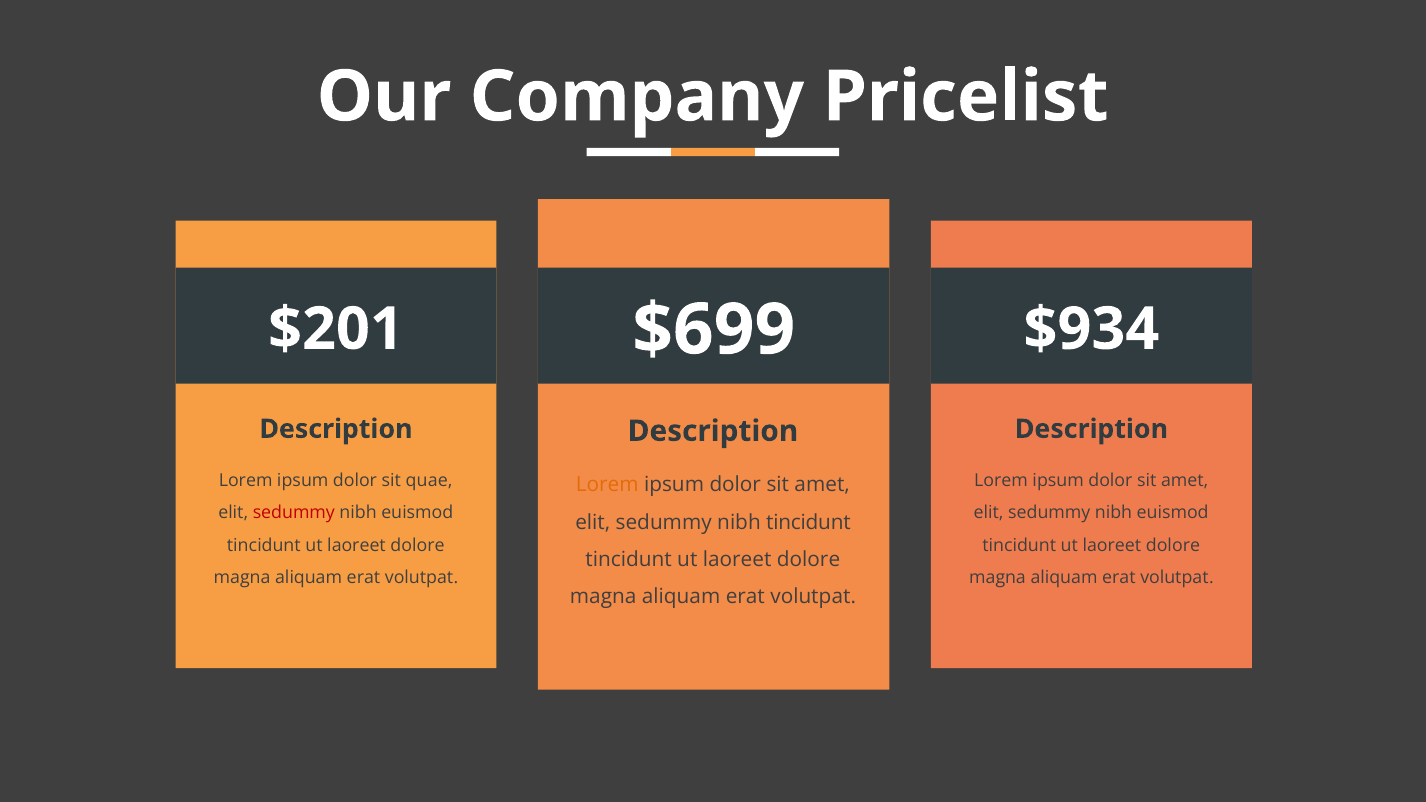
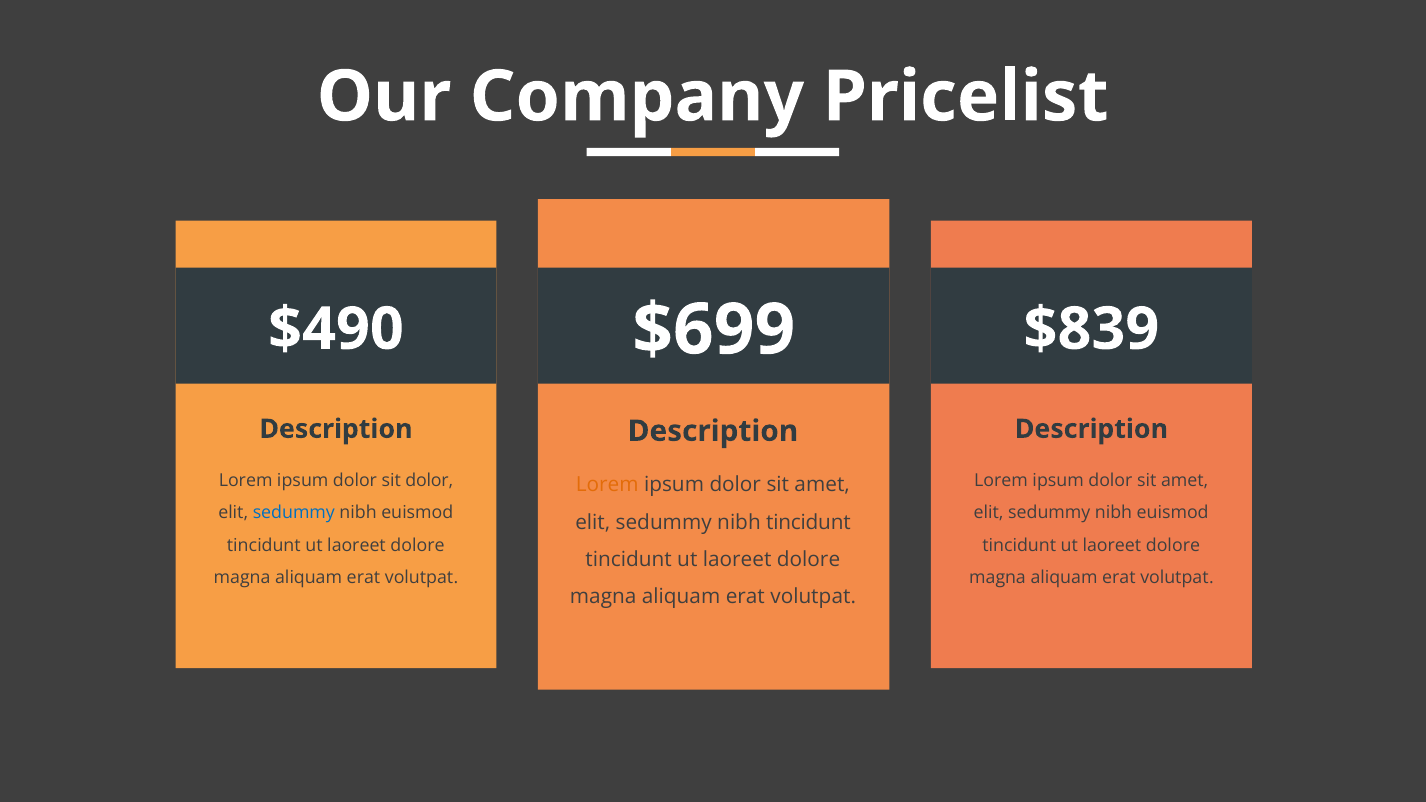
$201: $201 -> $490
$934: $934 -> $839
sit quae: quae -> dolor
sedummy at (294, 513) colour: red -> blue
